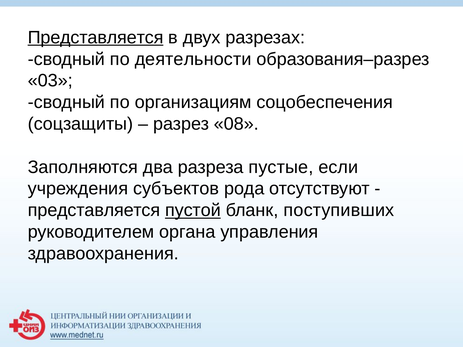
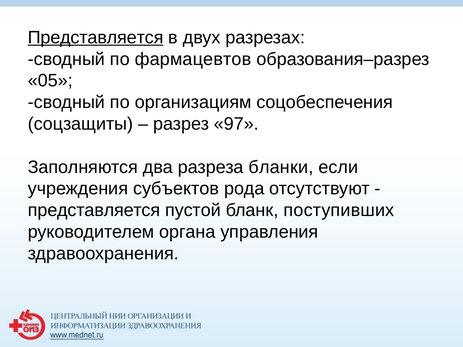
деятельности: деятельности -> фармацевтов
03: 03 -> 05
08: 08 -> 97
пустые: пустые -> бланки
пустой underline: present -> none
